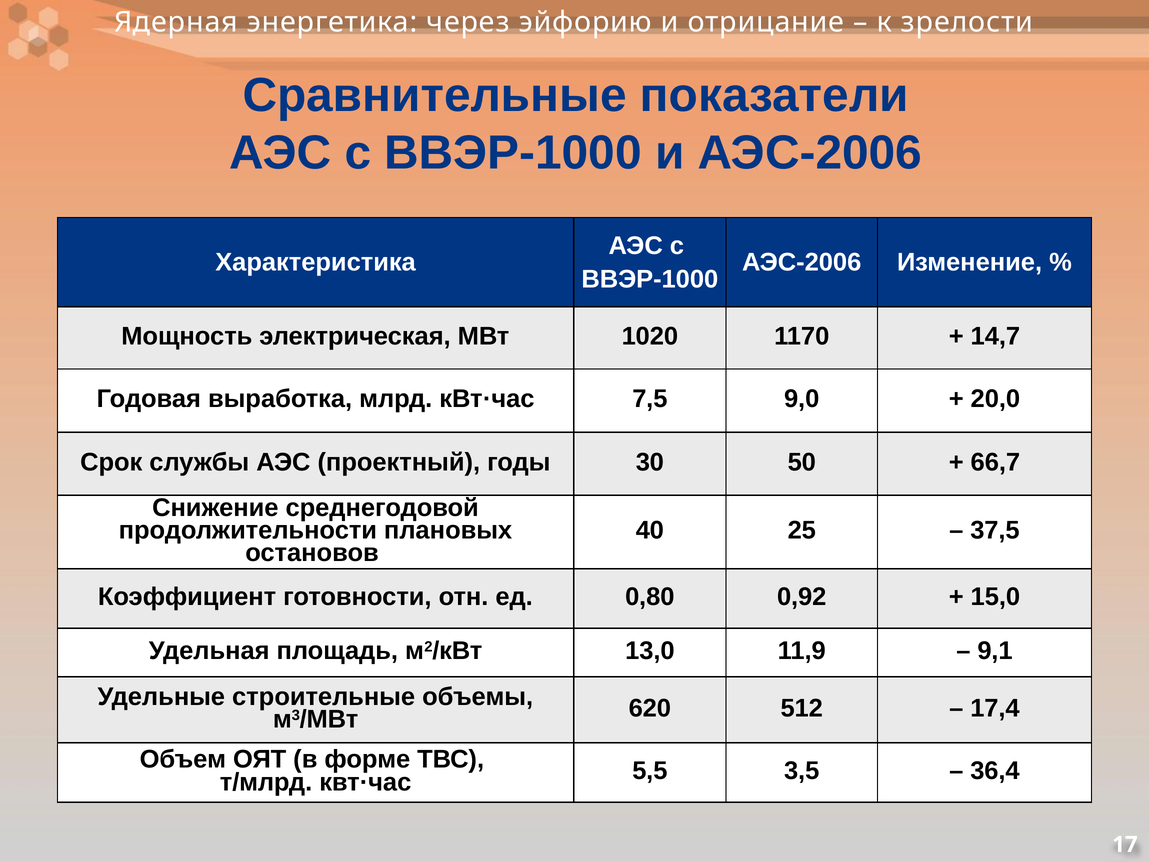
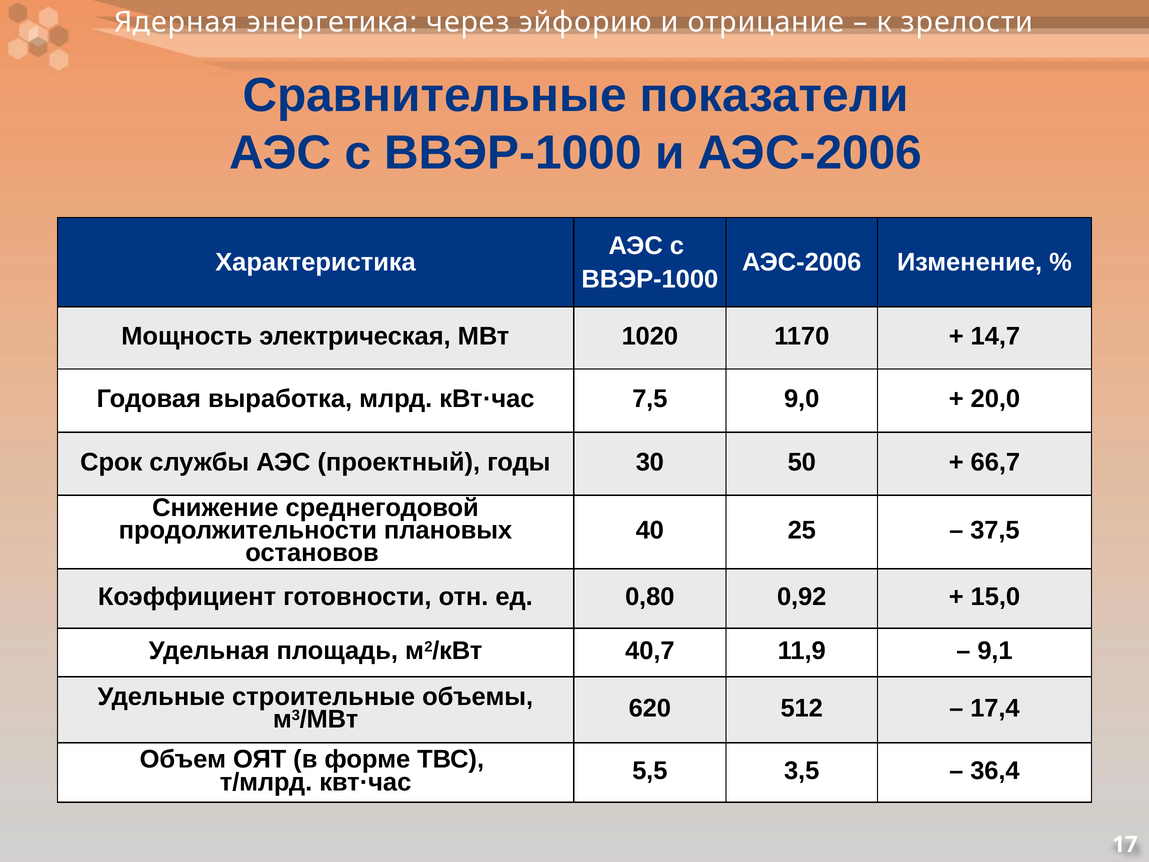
13,0: 13,0 -> 40,7
